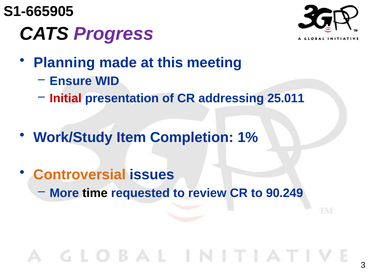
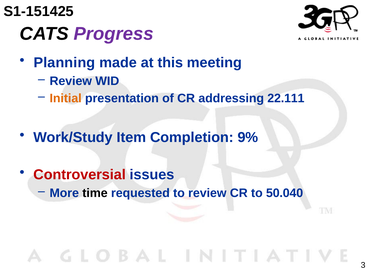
S1-665905: S1-665905 -> S1-151425
Ensure at (71, 81): Ensure -> Review
Initial colour: red -> orange
25.011: 25.011 -> 22.111
1%: 1% -> 9%
Controversial colour: orange -> red
90.249: 90.249 -> 50.040
